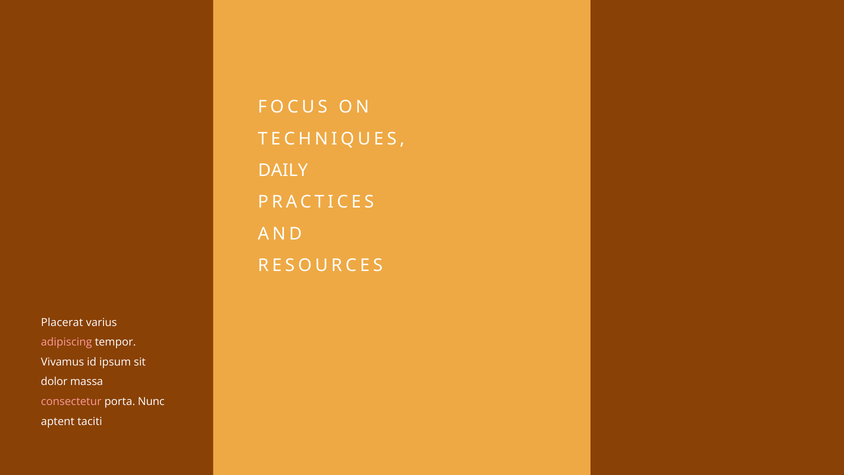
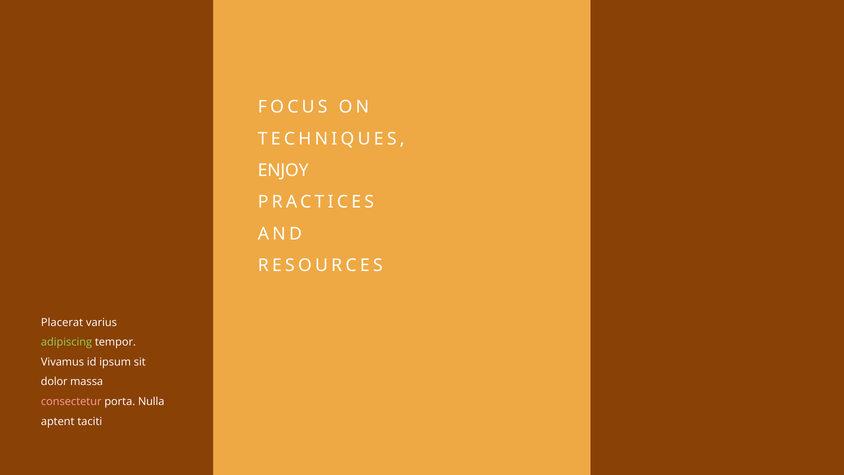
DAILY: DAILY -> ENJOY
adipiscing colour: pink -> light green
Nunc: Nunc -> Nulla
